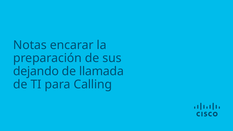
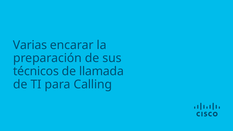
Notas: Notas -> Varias
dejando: dejando -> técnicos
